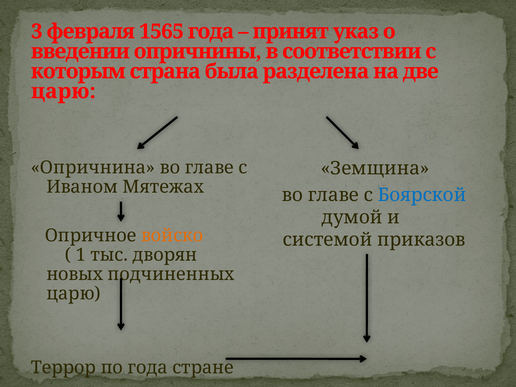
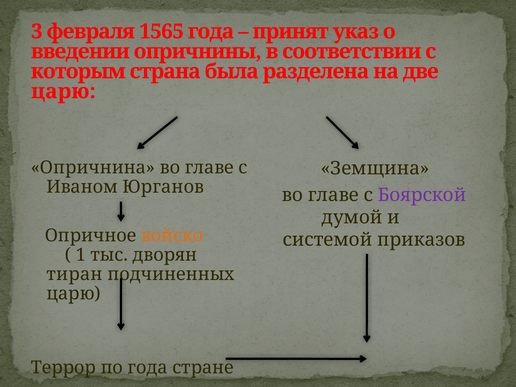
Мятежах: Мятежах -> Юрганов
Боярской colour: blue -> purple
новых: новых -> тиран
